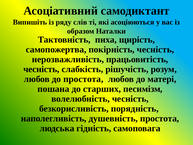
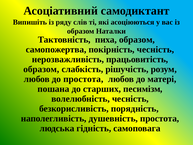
пиха щирість: щирість -> образом
чесність at (41, 69): чесність -> образом
